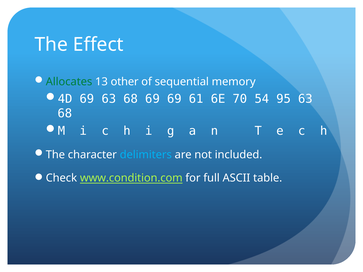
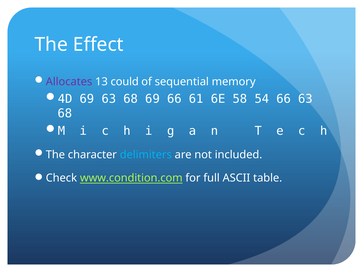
Allocates colour: green -> purple
other: other -> could
69 69: 69 -> 66
70: 70 -> 58
54 95: 95 -> 66
